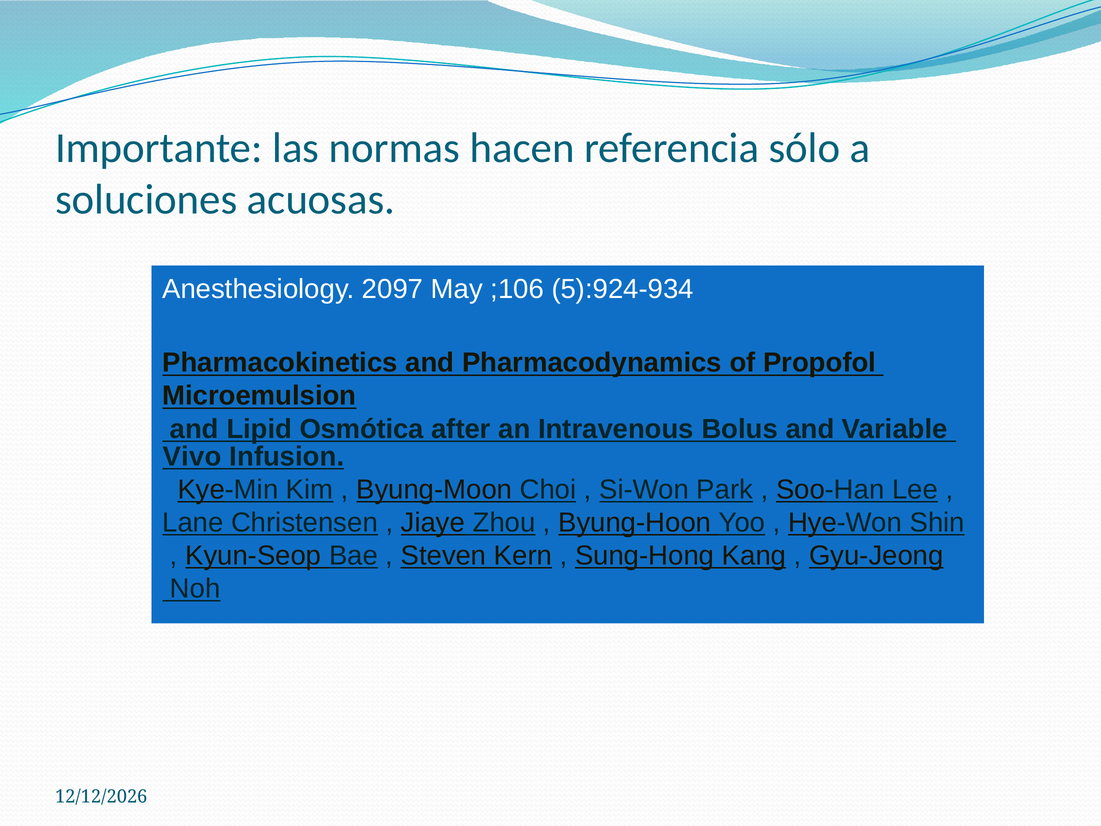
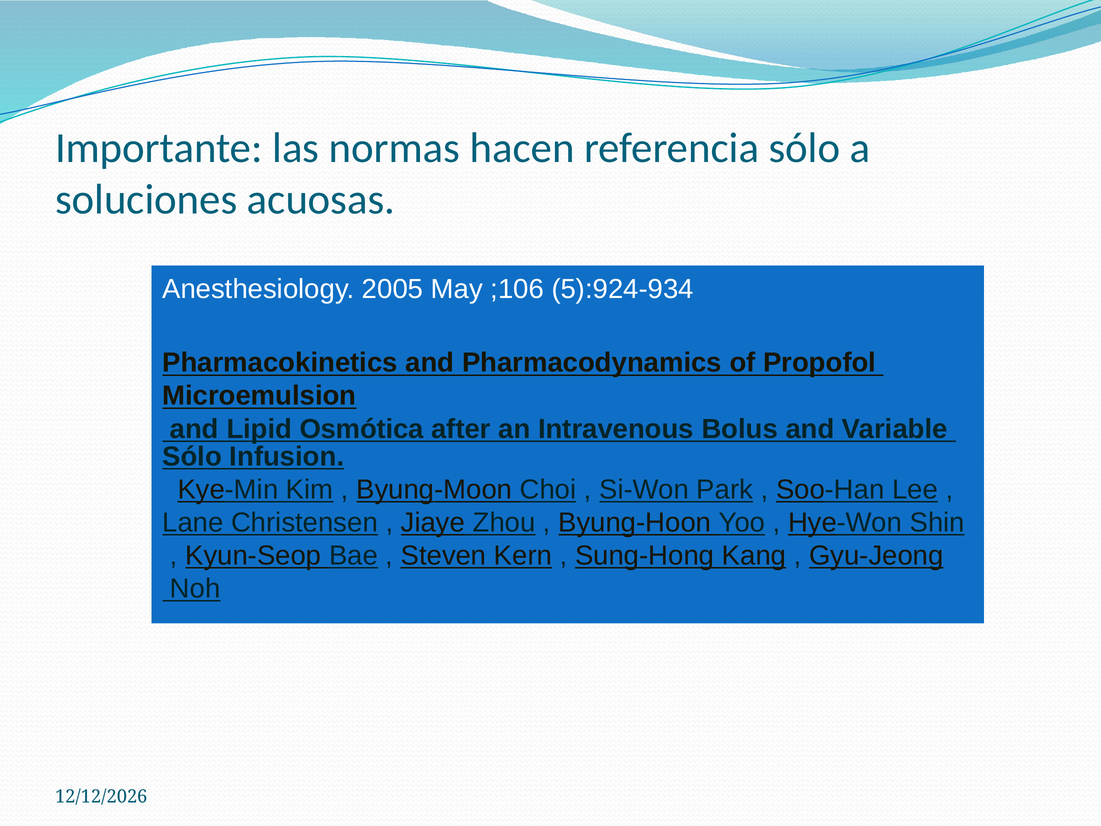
2097: 2097 -> 2005
Vivo at (192, 456): Vivo -> Sólo
